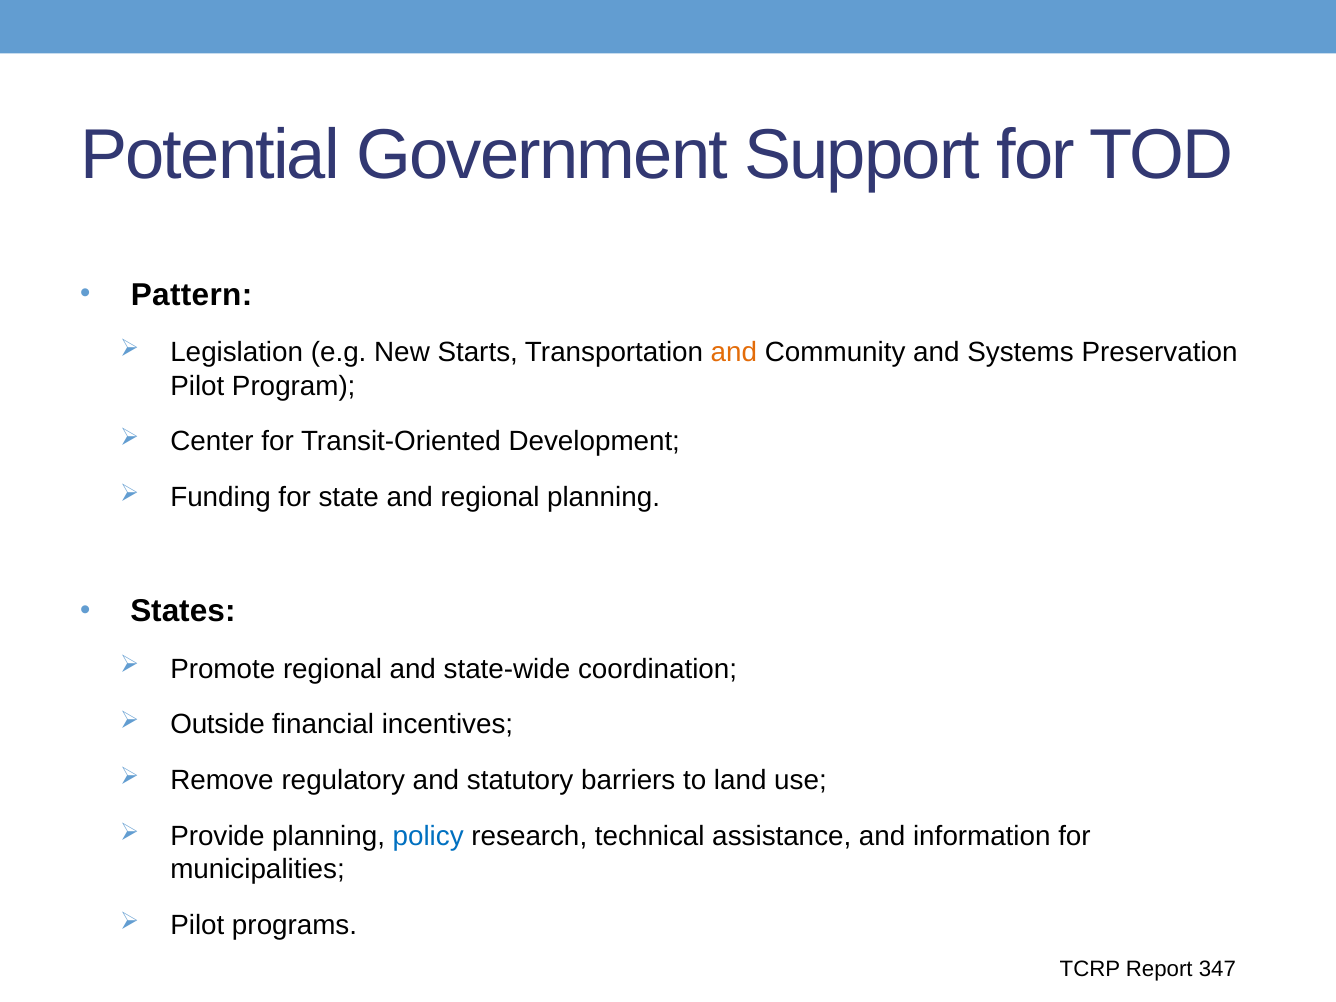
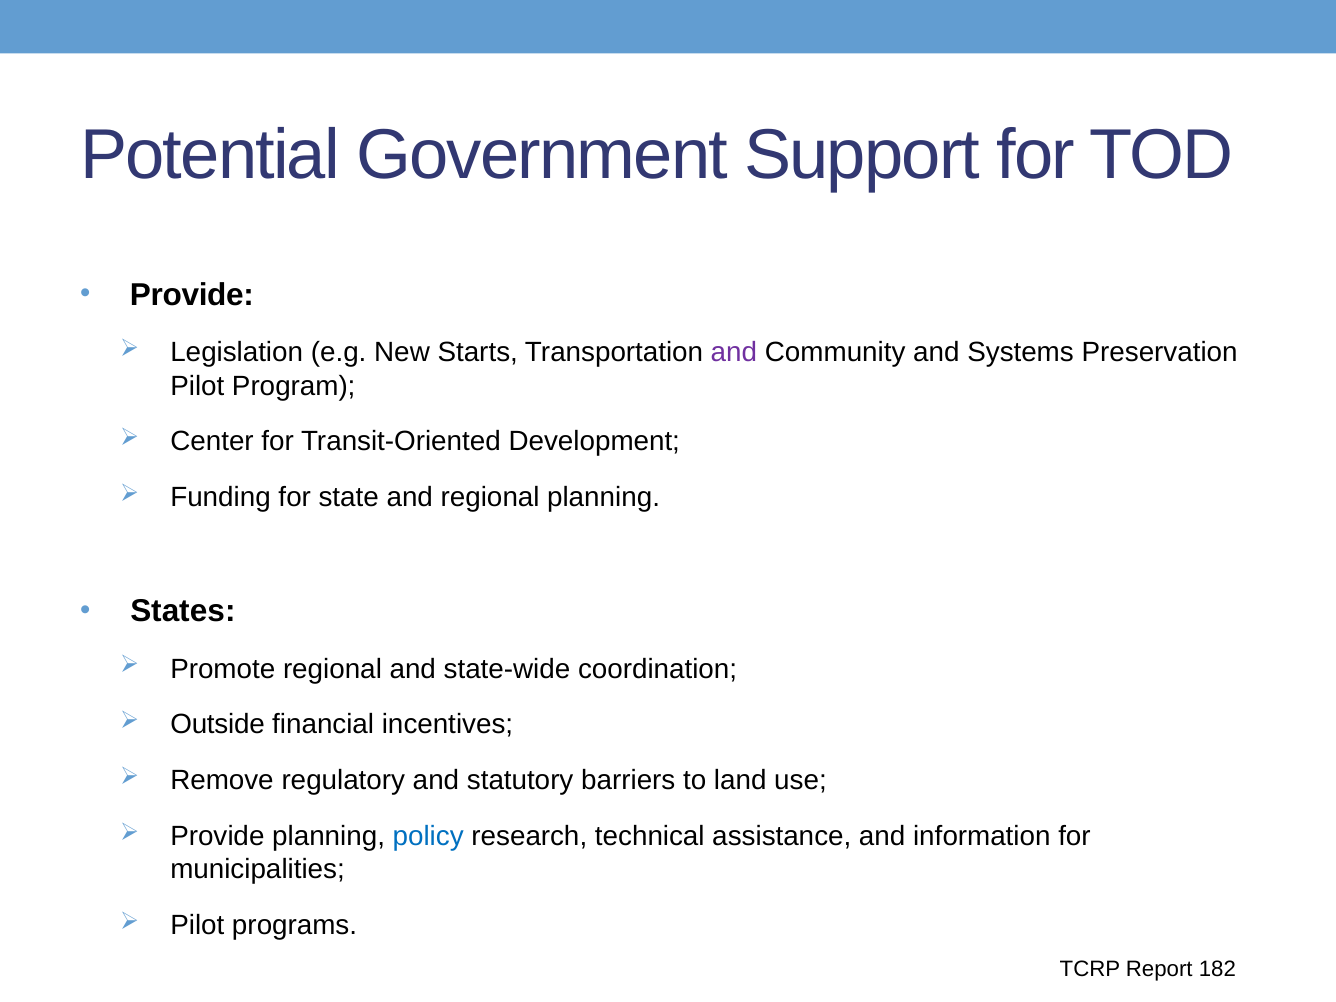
Pattern at (192, 295): Pattern -> Provide
and at (734, 353) colour: orange -> purple
347: 347 -> 182
